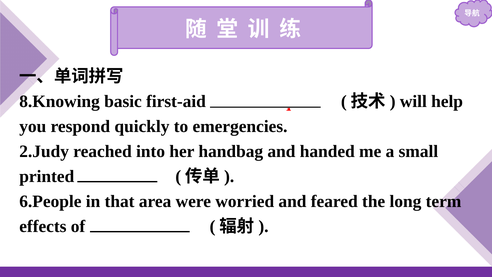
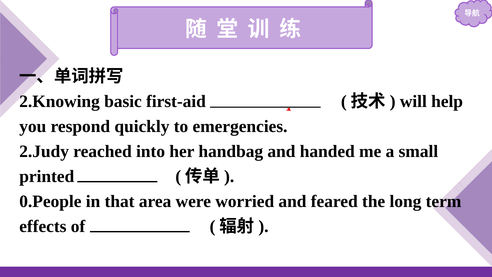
8.Knowing: 8.Knowing -> 2.Knowing
6.People: 6.People -> 0.People
